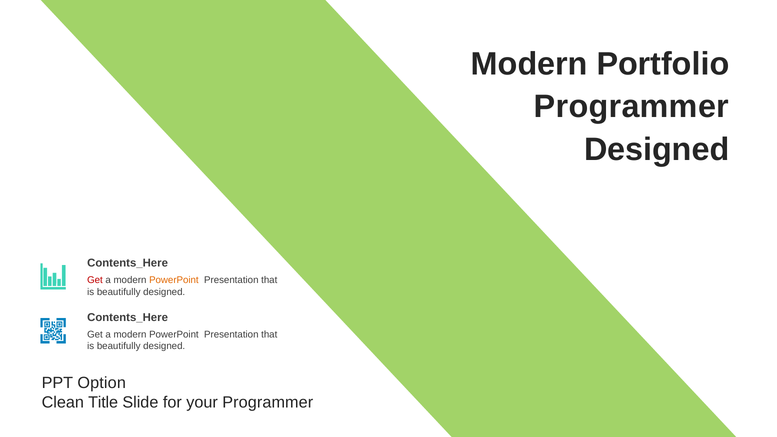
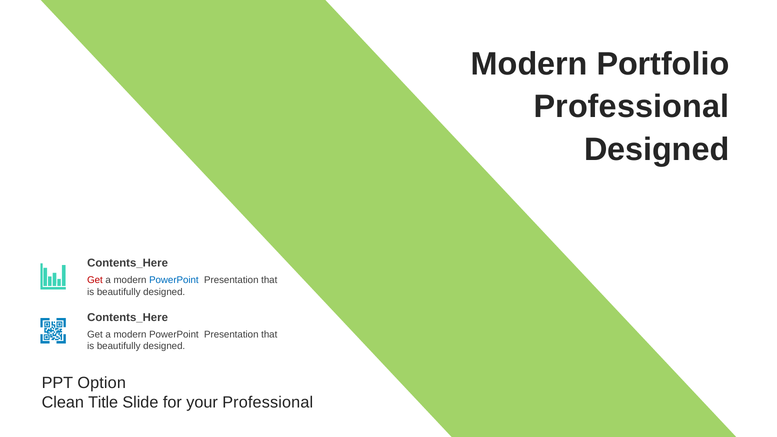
Programmer at (631, 107): Programmer -> Professional
PowerPoint at (174, 280) colour: orange -> blue
your Programmer: Programmer -> Professional
